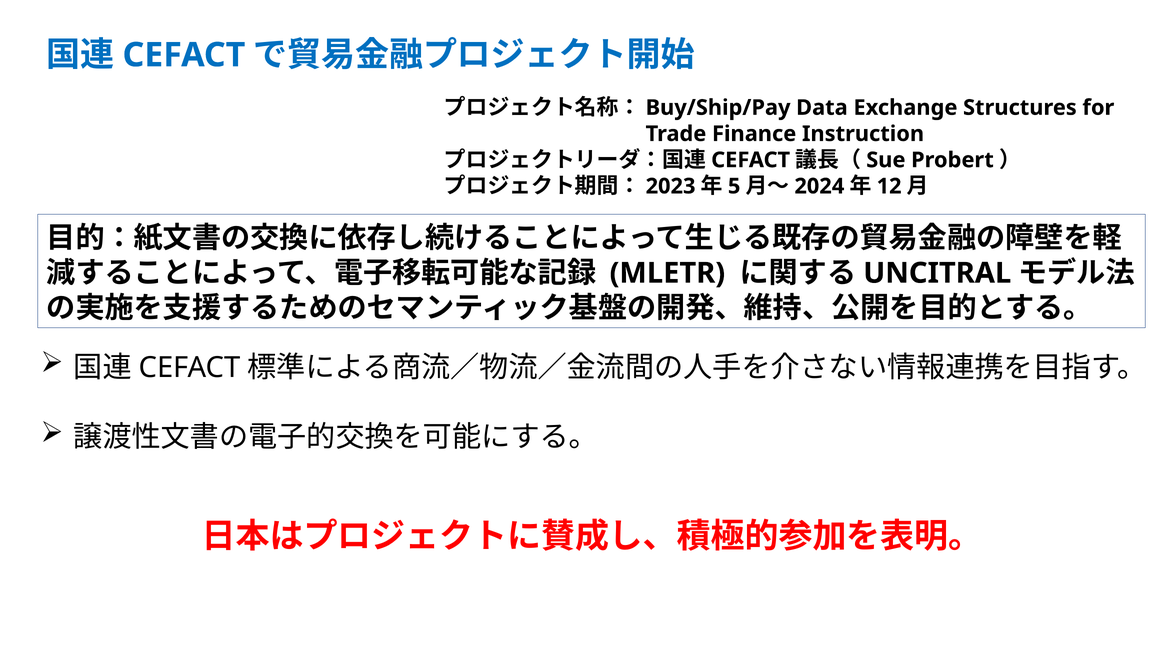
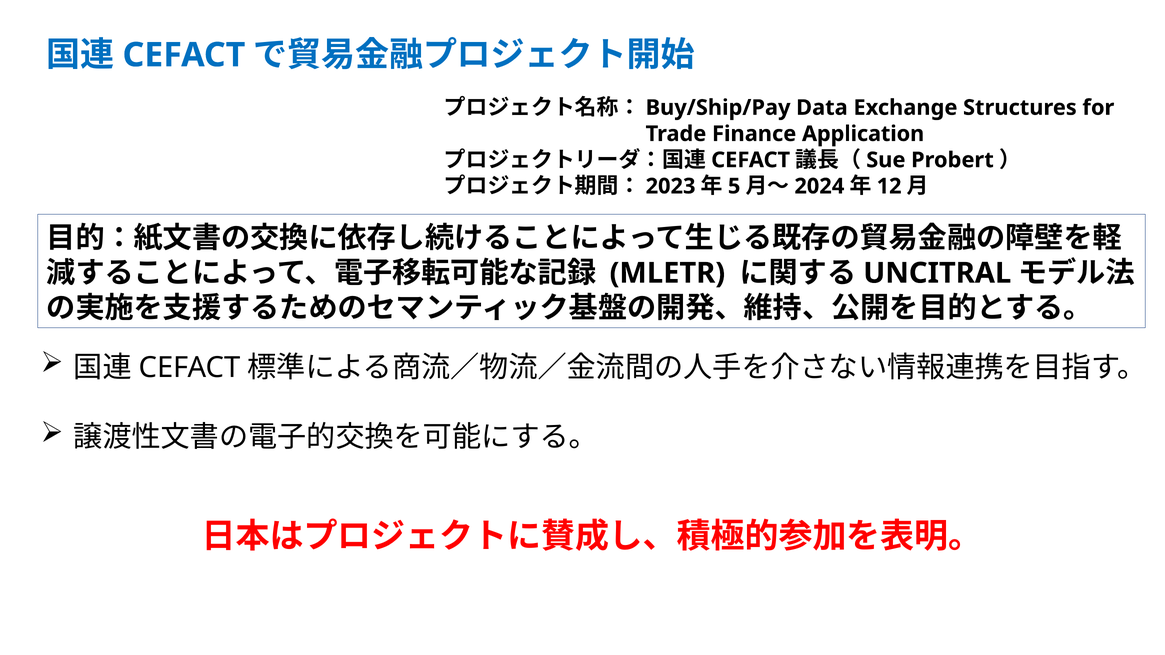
Instruction: Instruction -> Application
